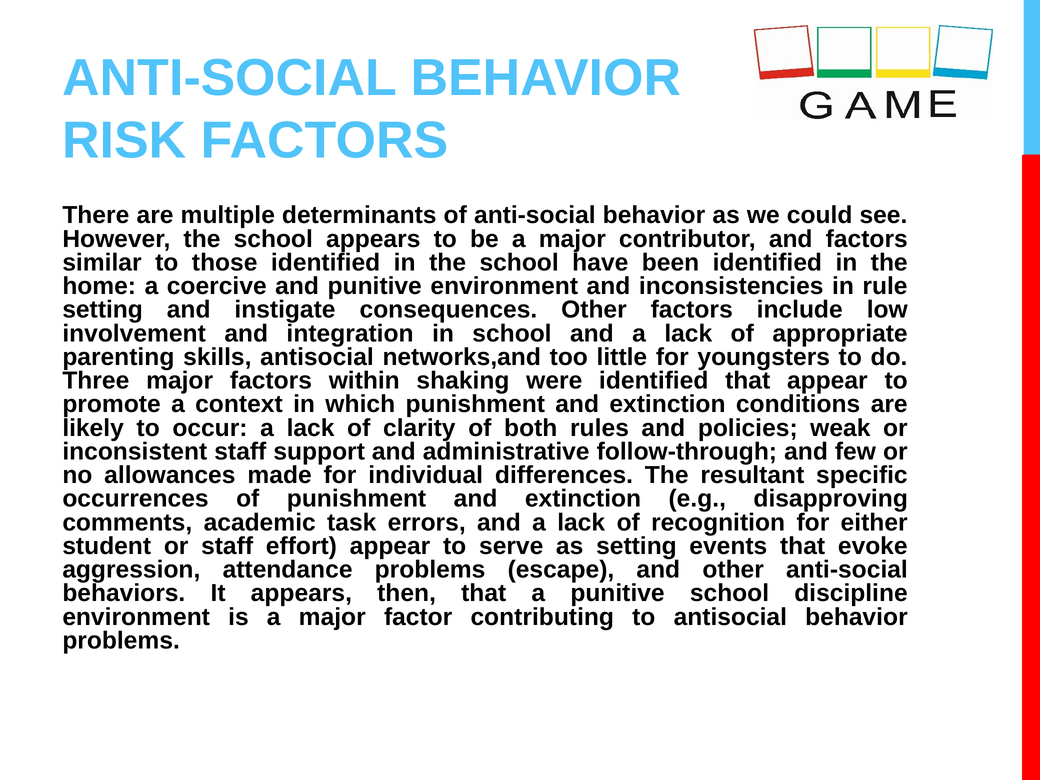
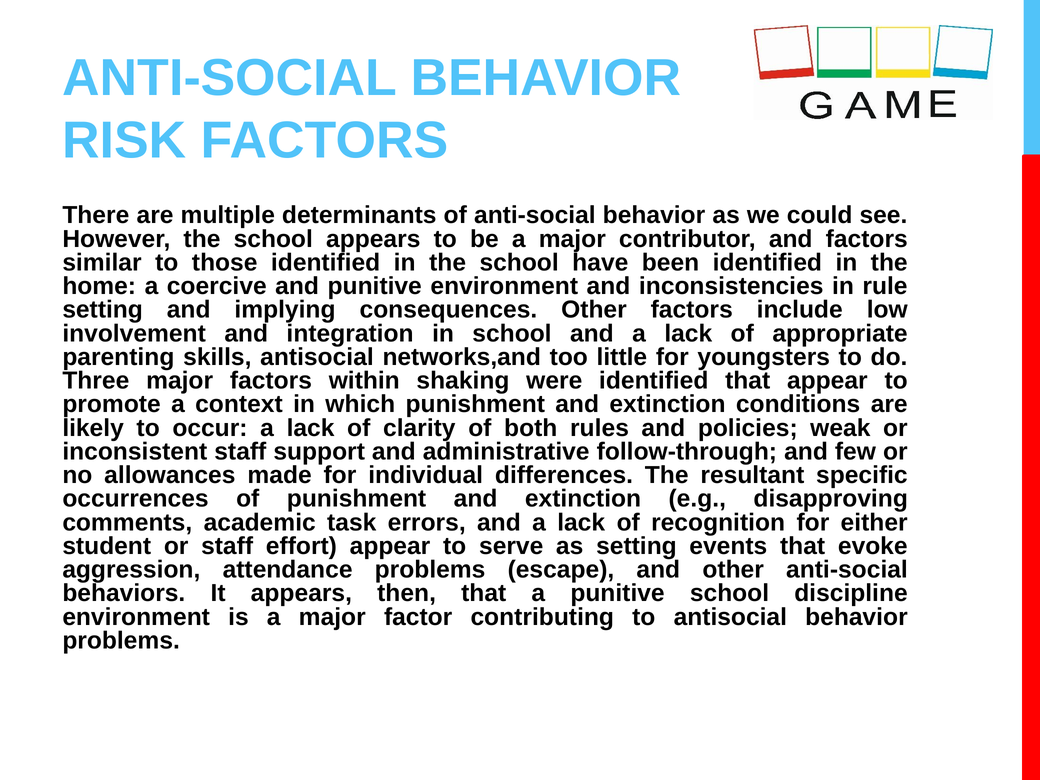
instigate: instigate -> implying
